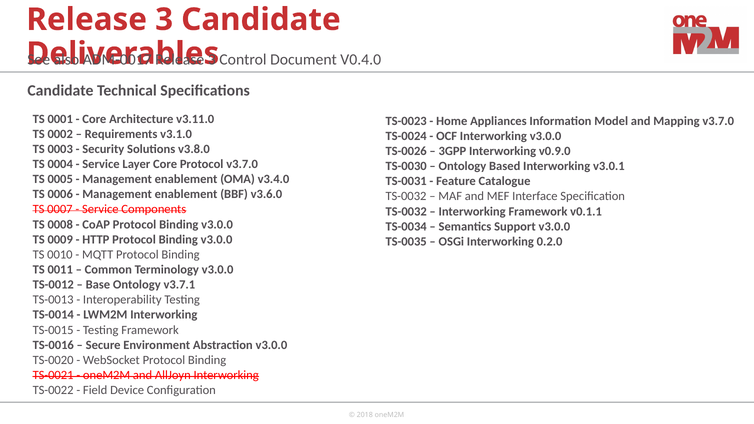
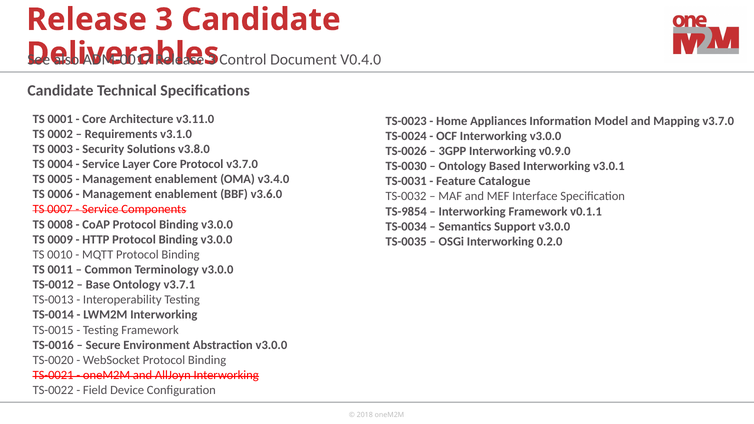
TS-0032 at (406, 211): TS-0032 -> TS-9854
